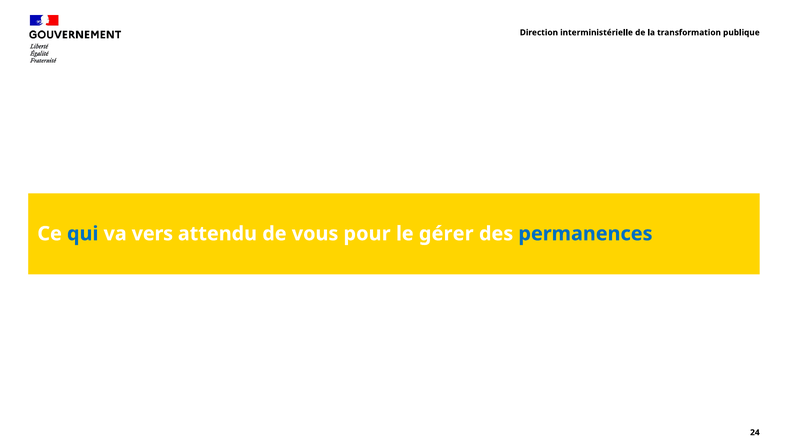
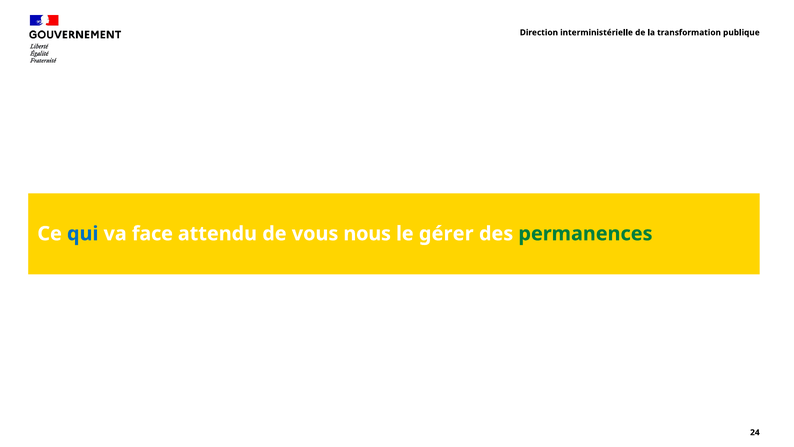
vers: vers -> face
pour: pour -> nous
permanences colour: blue -> green
